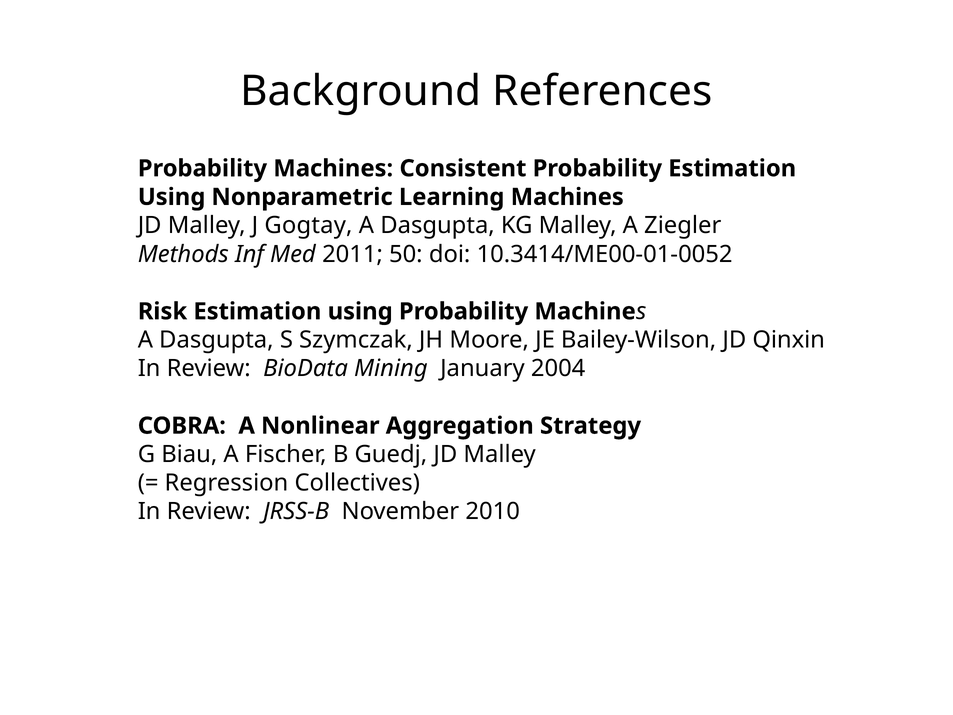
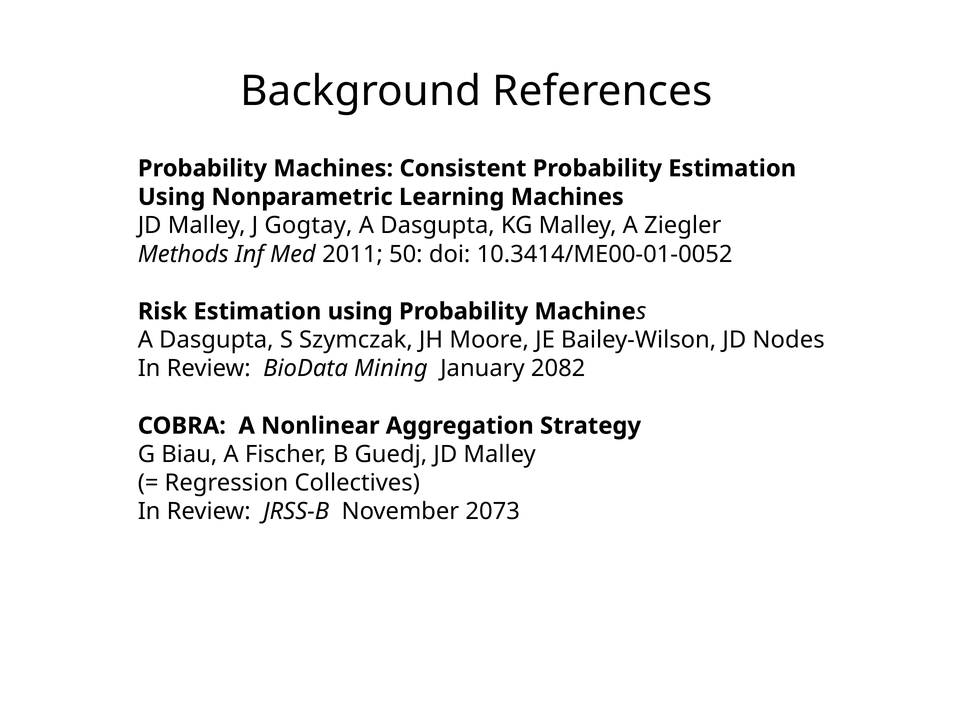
Qinxin: Qinxin -> Nodes
2004: 2004 -> 2082
2010: 2010 -> 2073
